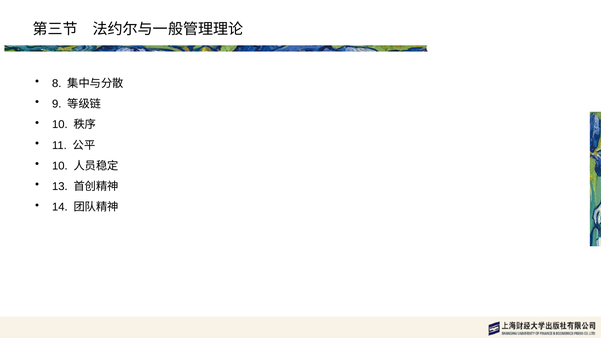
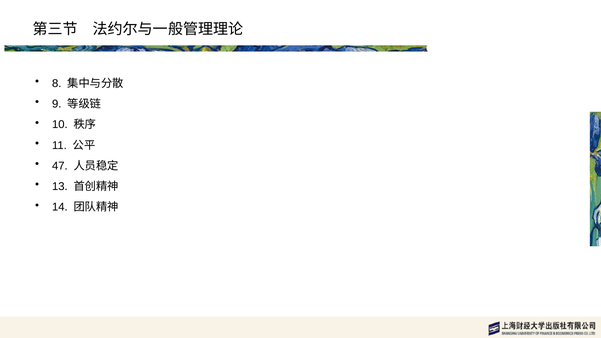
10 at (60, 166): 10 -> 47
